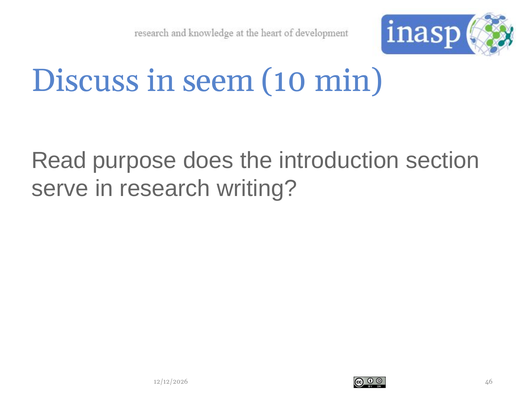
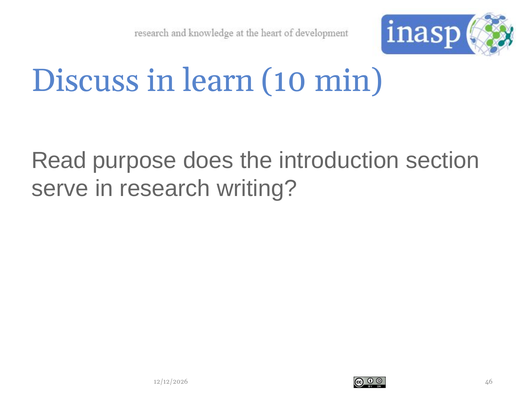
seem: seem -> learn
